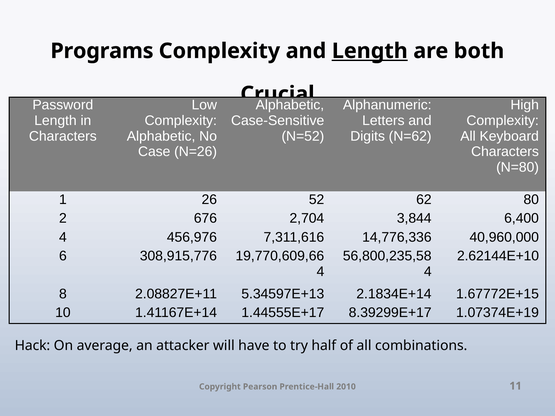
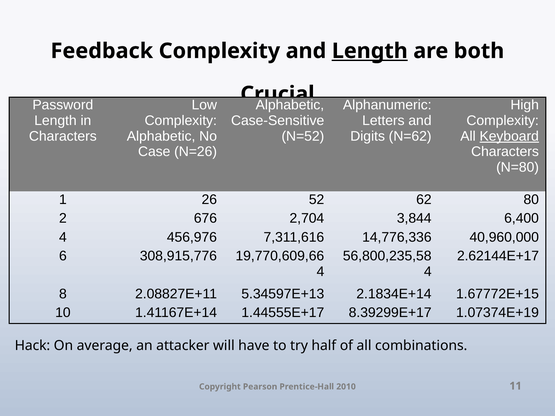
Programs: Programs -> Feedback
Keyboard underline: none -> present
2.62144E+10: 2.62144E+10 -> 2.62144E+17
